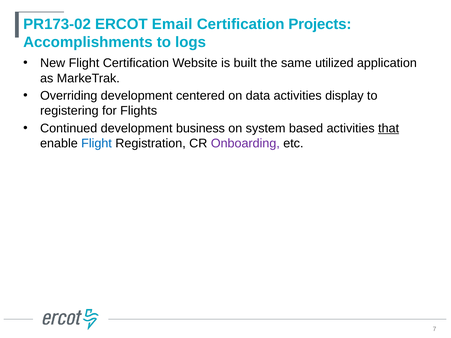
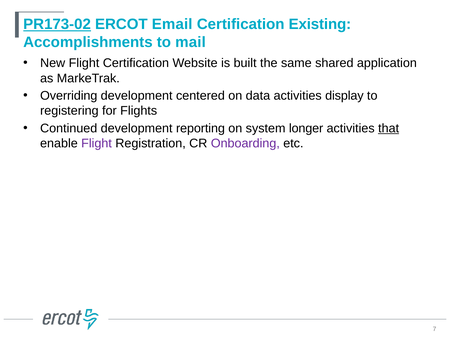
PR173-02 underline: none -> present
Projects: Projects -> Existing
logs: logs -> mail
utilized: utilized -> shared
business: business -> reporting
based: based -> longer
Flight at (97, 143) colour: blue -> purple
